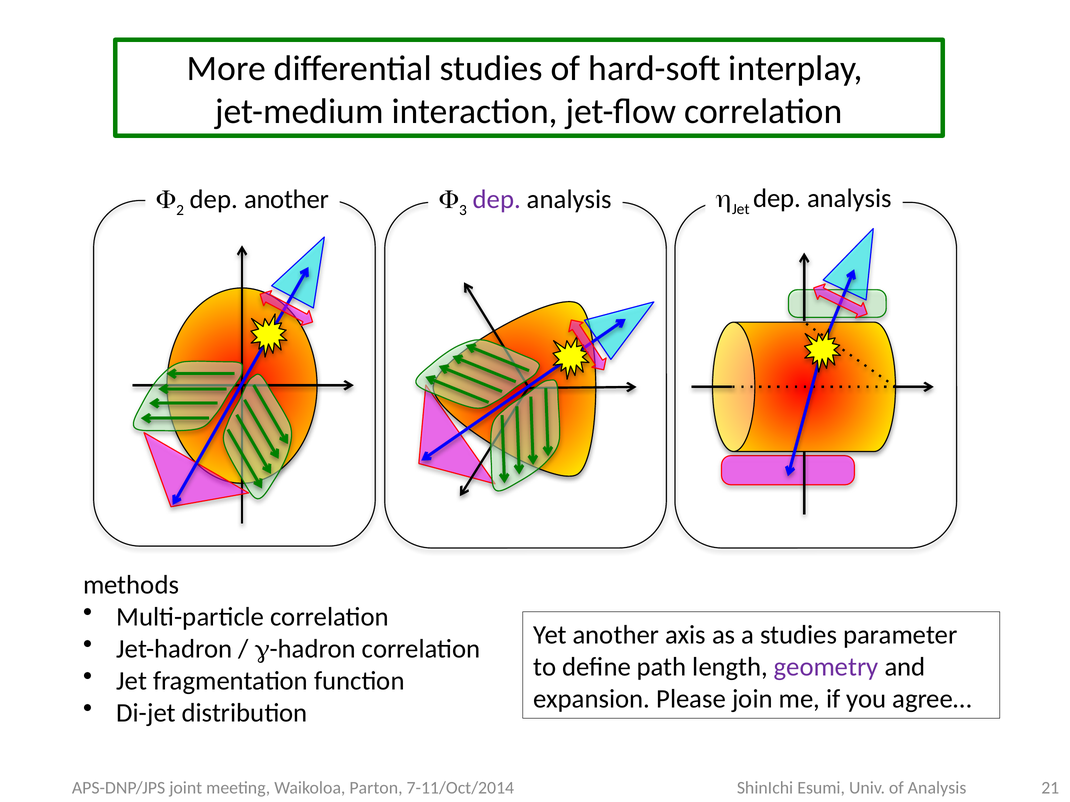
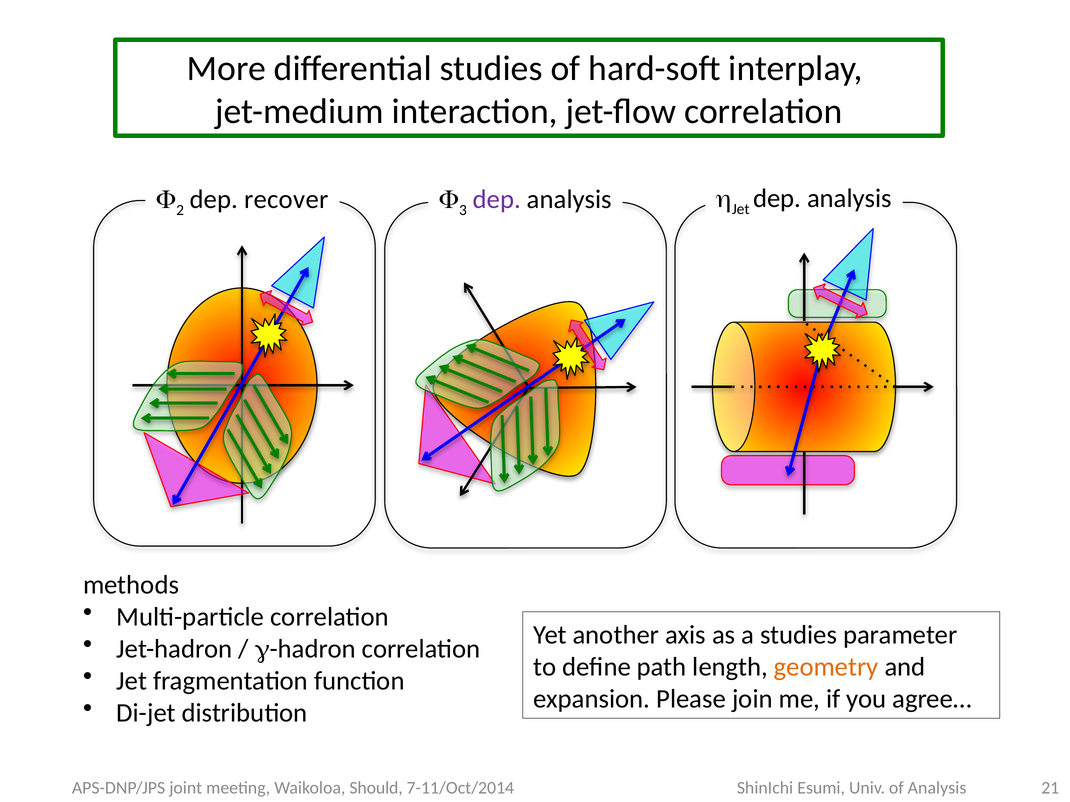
dep another: another -> recover
geometry colour: purple -> orange
Parton: Parton -> Should
